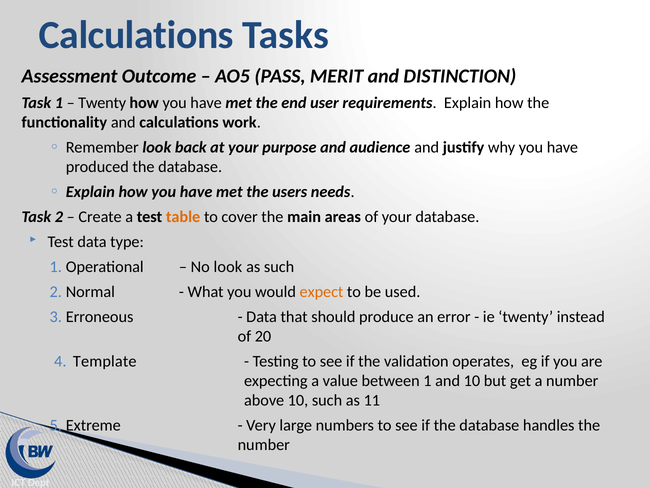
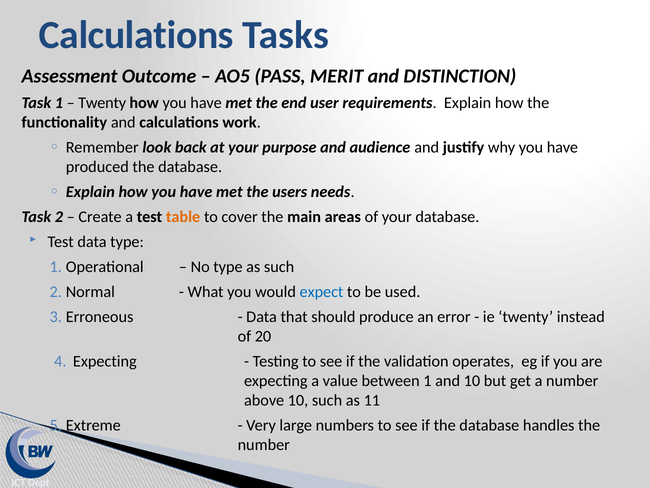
No look: look -> type
expect colour: orange -> blue
Template at (105, 361): Template -> Expecting
